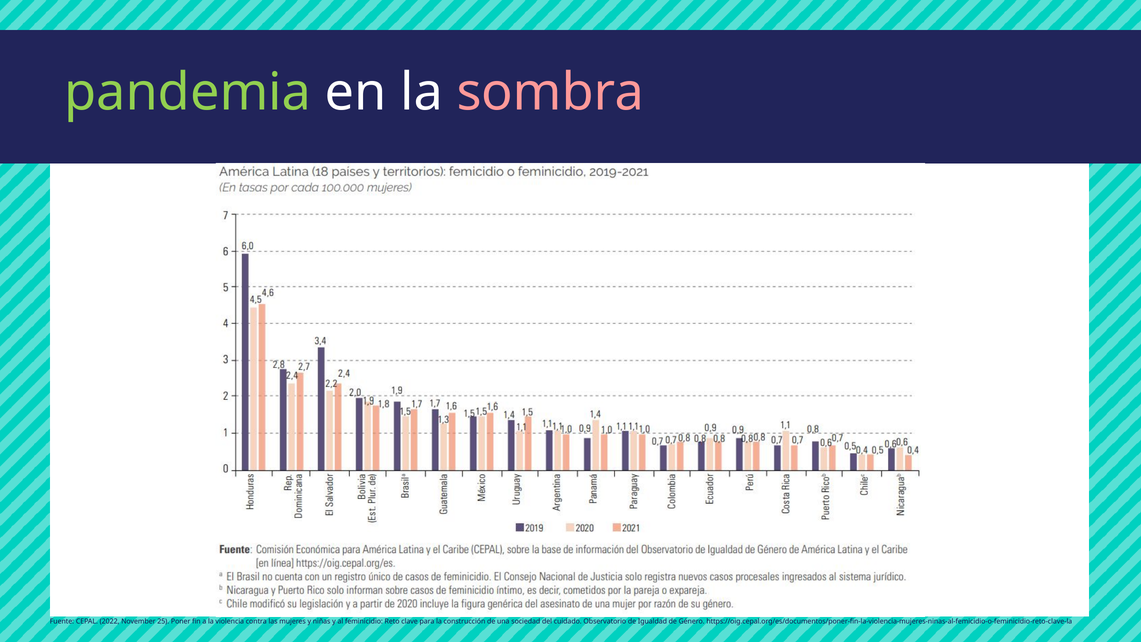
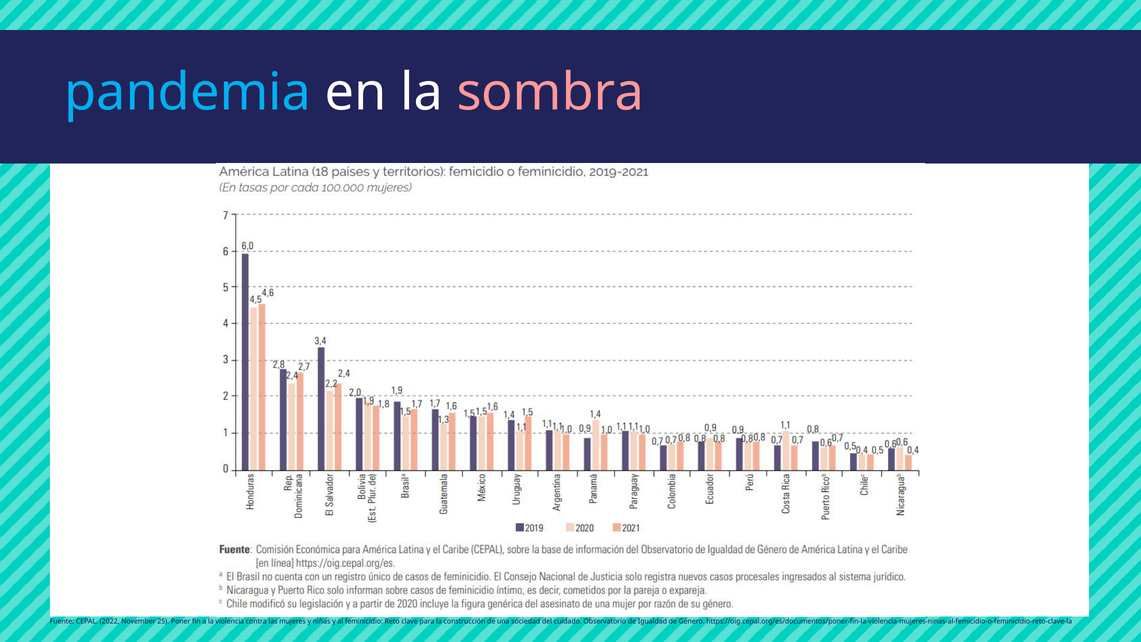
pandemia colour: light green -> light blue
